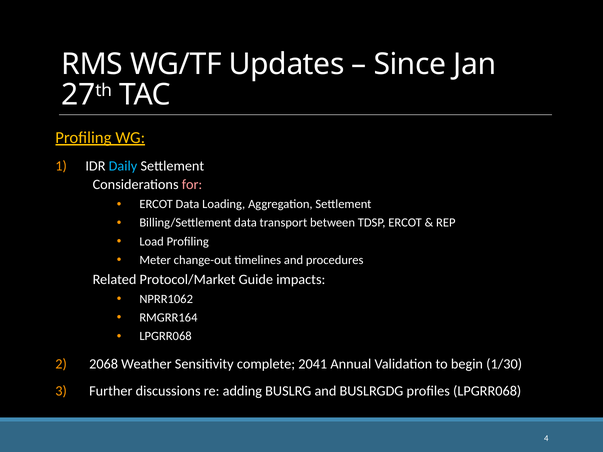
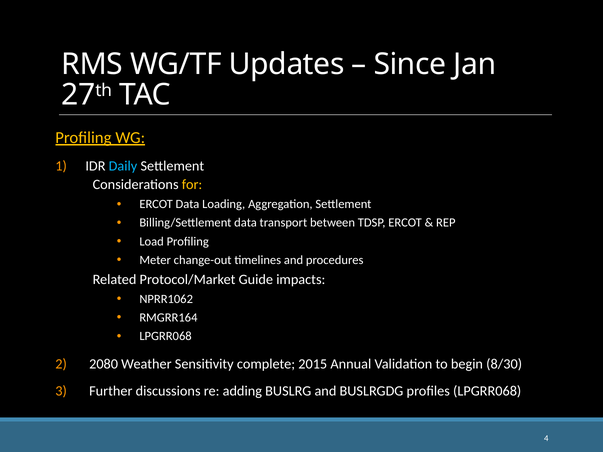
for colour: pink -> yellow
2068: 2068 -> 2080
2041: 2041 -> 2015
1/30: 1/30 -> 8/30
